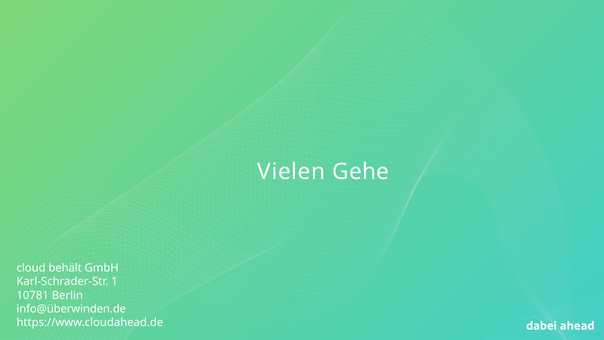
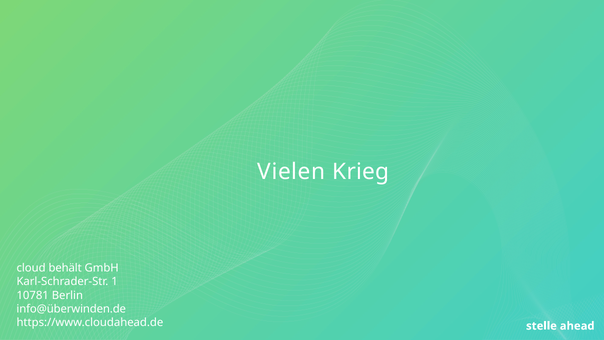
Gehe: Gehe -> Krieg
dabei: dabei -> stelle
